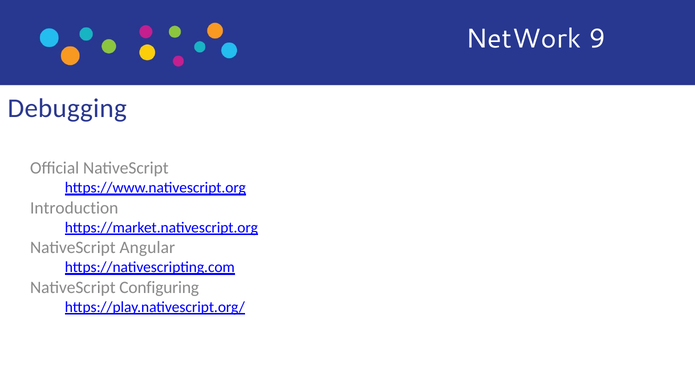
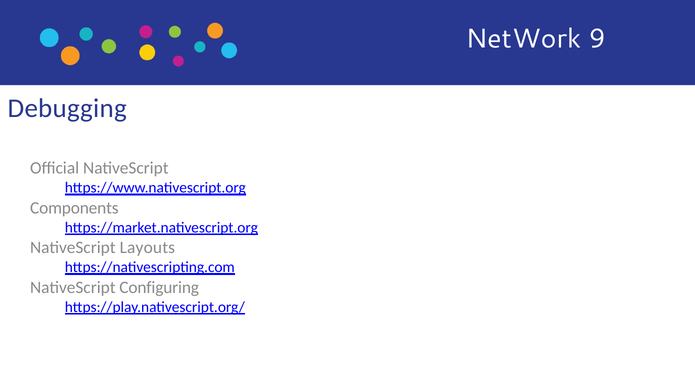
Introduction: Introduction -> Components
Angular: Angular -> Layouts
